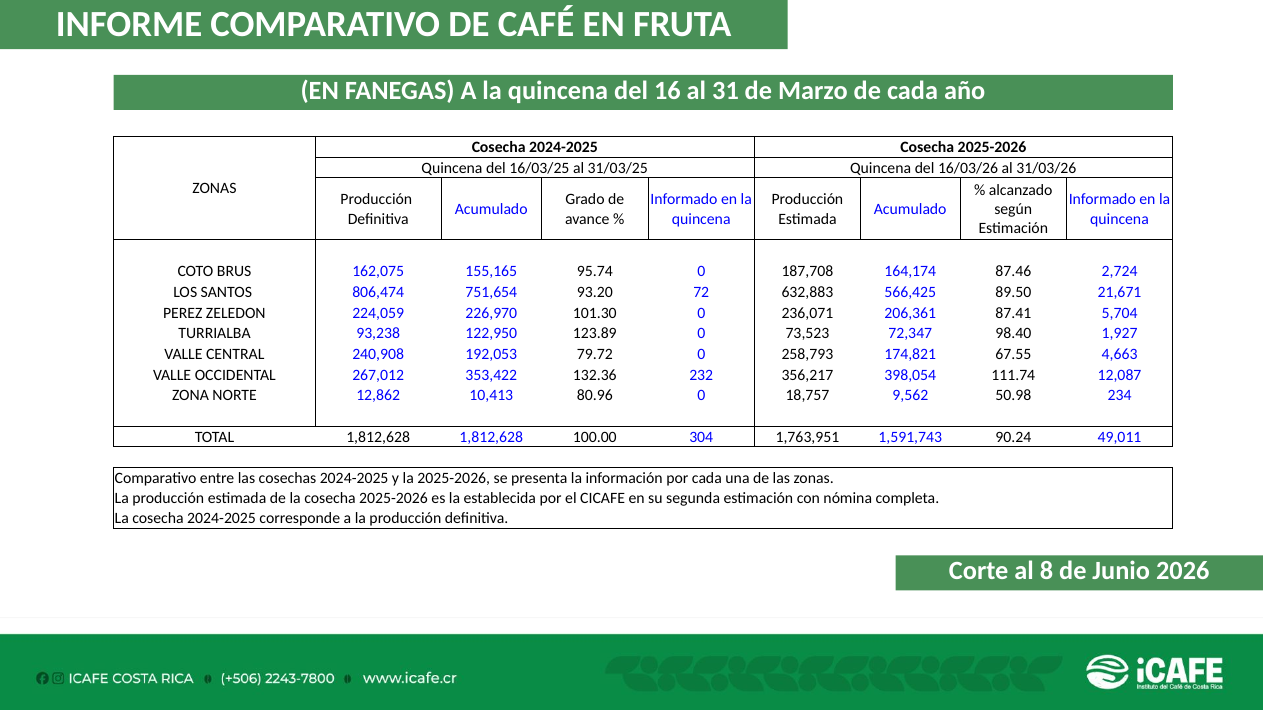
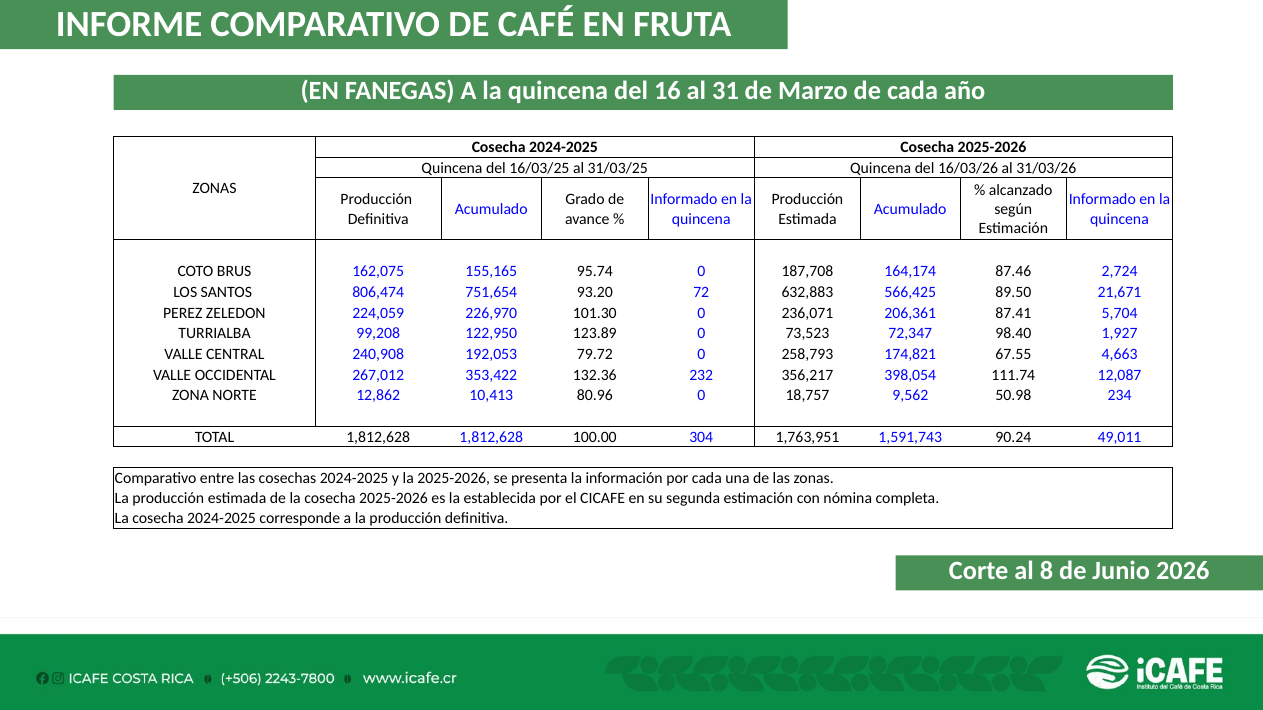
93,238: 93,238 -> 99,208
